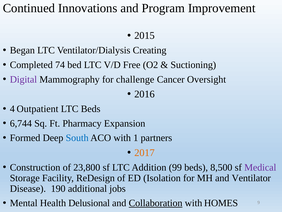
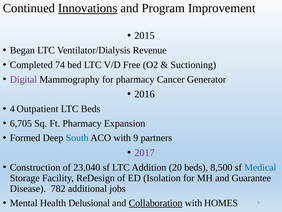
Innovations underline: none -> present
Creating: Creating -> Revenue
for challenge: challenge -> pharmacy
Oversight: Oversight -> Generator
6,744: 6,744 -> 6,705
with 1: 1 -> 9
2017 colour: orange -> purple
23,800: 23,800 -> 23,040
99: 99 -> 20
Medical colour: purple -> blue
Ventilator: Ventilator -> Guarantee
190: 190 -> 782
